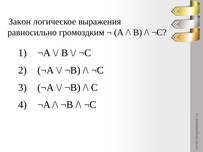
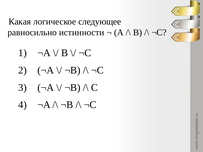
Закон: Закон -> Какая
выражения: выражения -> следующее
громоздким: громоздким -> истинности
